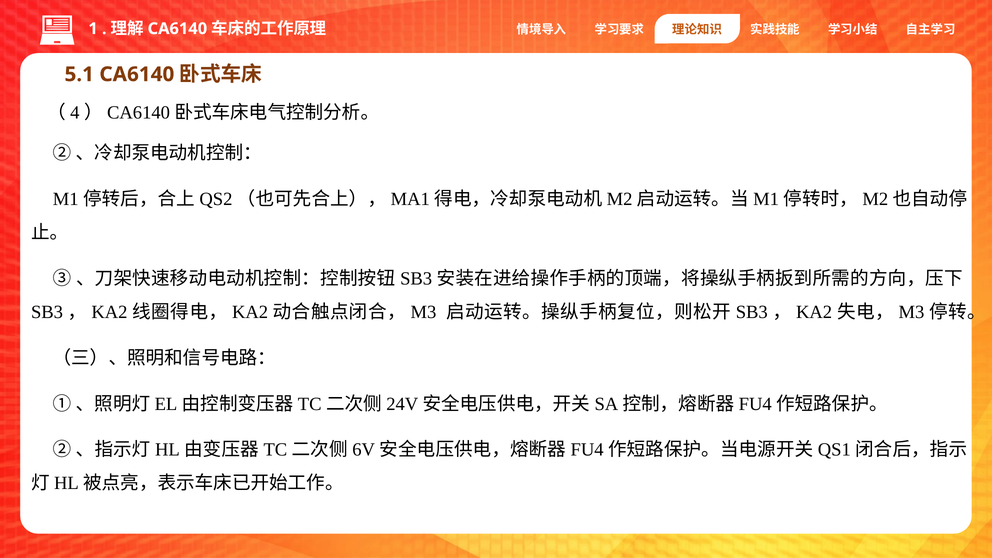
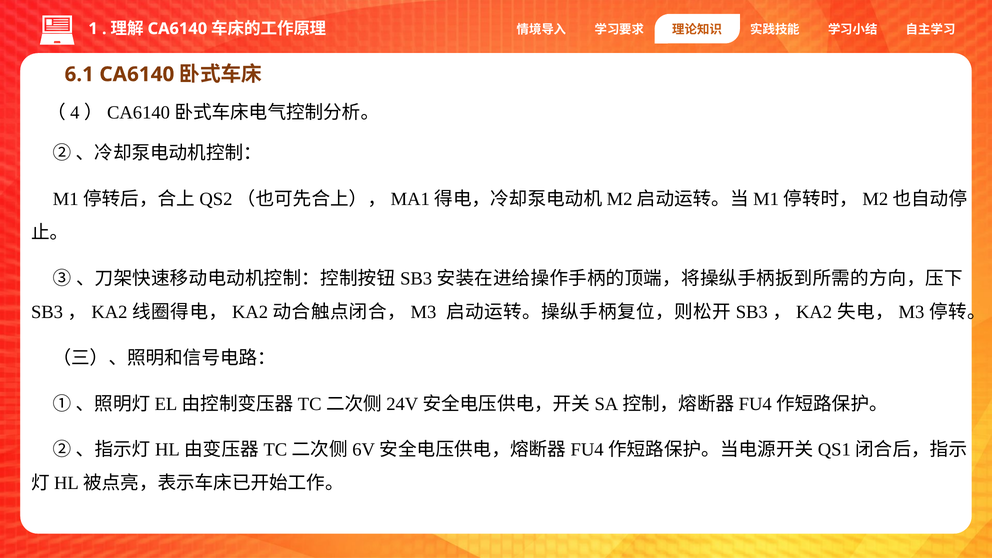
5.1: 5.1 -> 6.1
